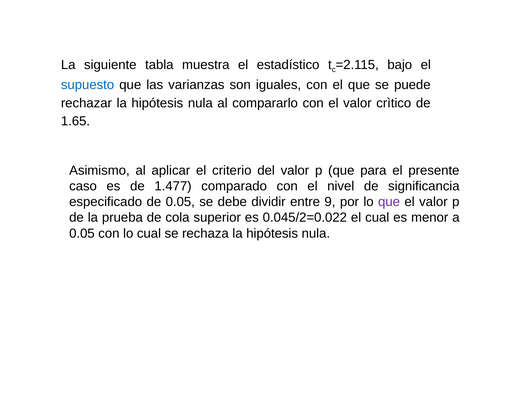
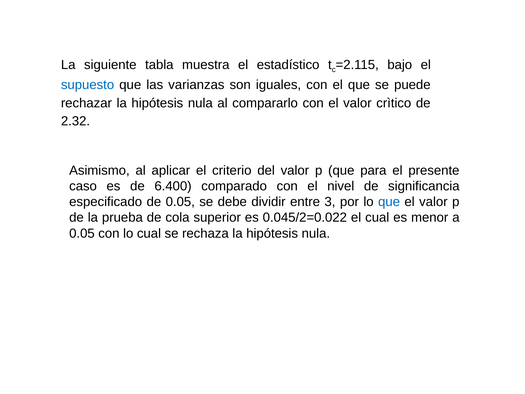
1.65: 1.65 -> 2.32
1.477: 1.477 -> 6.400
9: 9 -> 3
que at (389, 202) colour: purple -> blue
